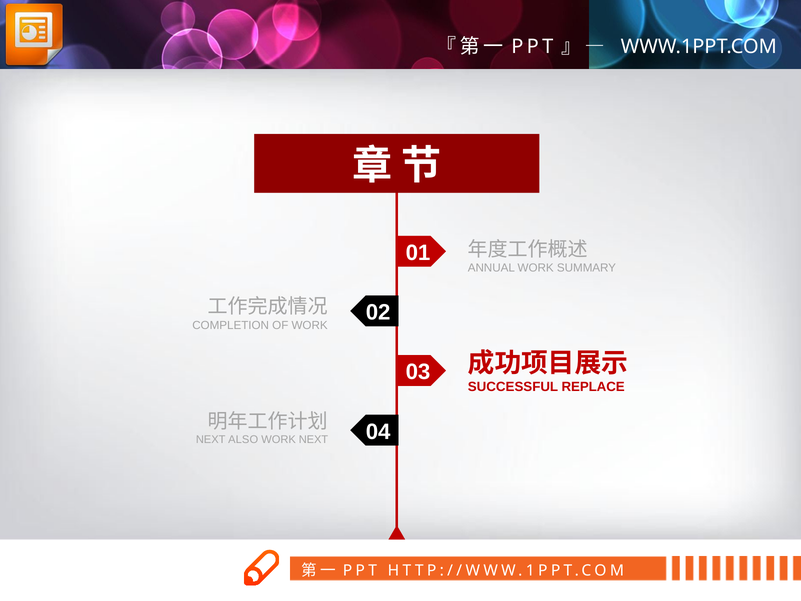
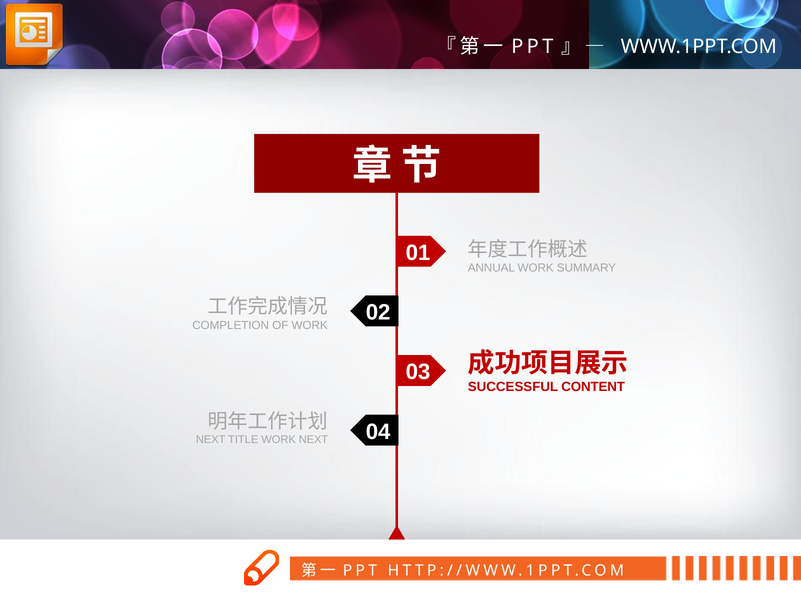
REPLACE: REPLACE -> CONTENT
ALSO: ALSO -> TITLE
